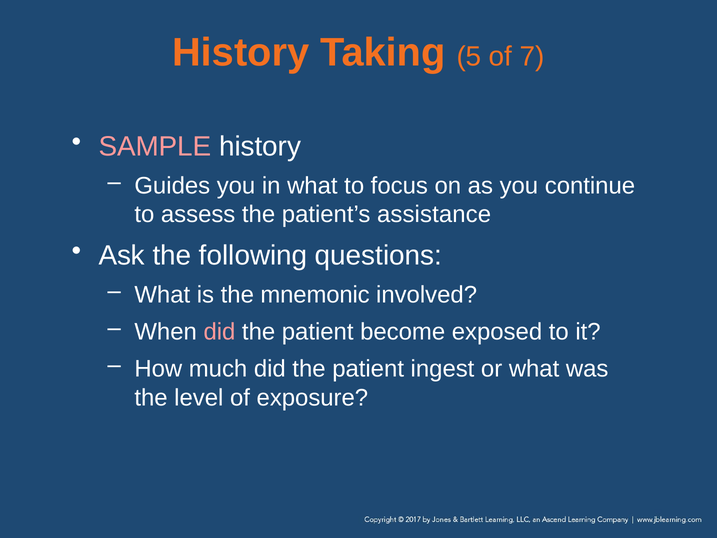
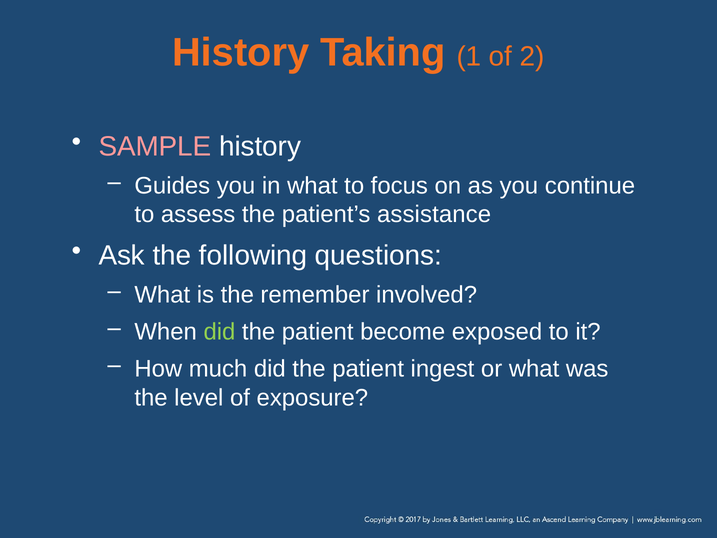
5: 5 -> 1
7: 7 -> 2
mnemonic: mnemonic -> remember
did at (219, 332) colour: pink -> light green
